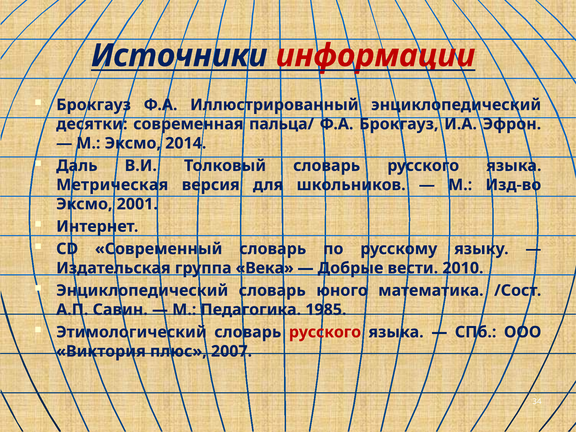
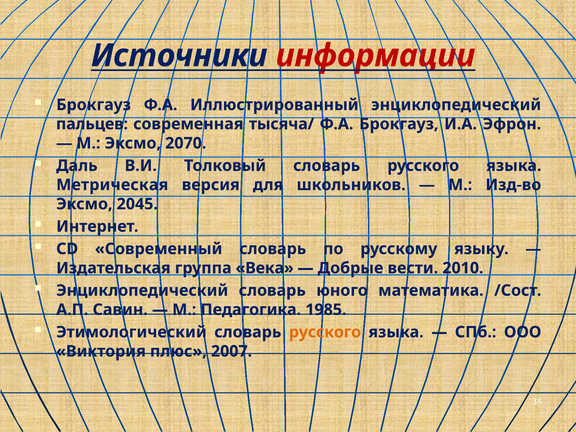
десятки: десятки -> пальцев
пальца/: пальца/ -> тысяча/
2014: 2014 -> 2070
2001: 2001 -> 2045
русского at (325, 332) colour: red -> orange
